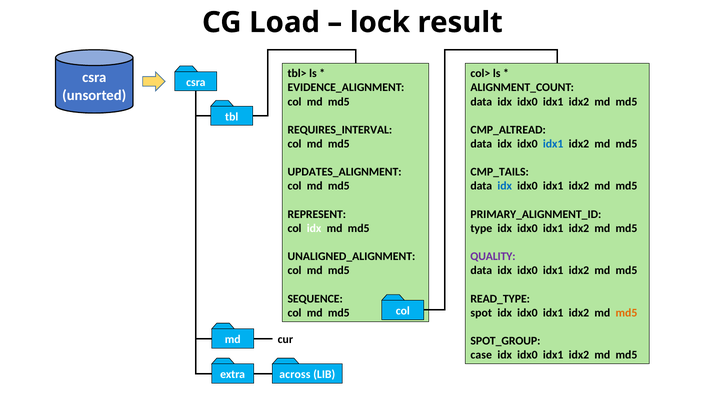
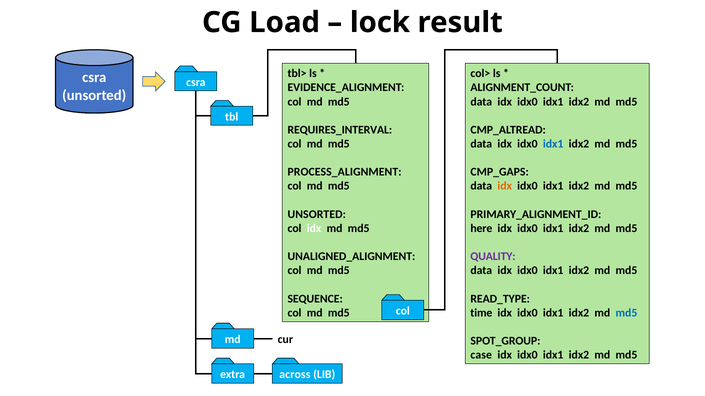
UPDATES_ALIGNMENT: UPDATES_ALIGNMENT -> PROCESS_ALIGNMENT
CMP_TAILS: CMP_TAILS -> CMP_GAPS
idx at (505, 186) colour: blue -> orange
REPRESENT at (317, 215): REPRESENT -> UNSORTED
type: type -> here
spot: spot -> time
md5 at (626, 313) colour: orange -> blue
